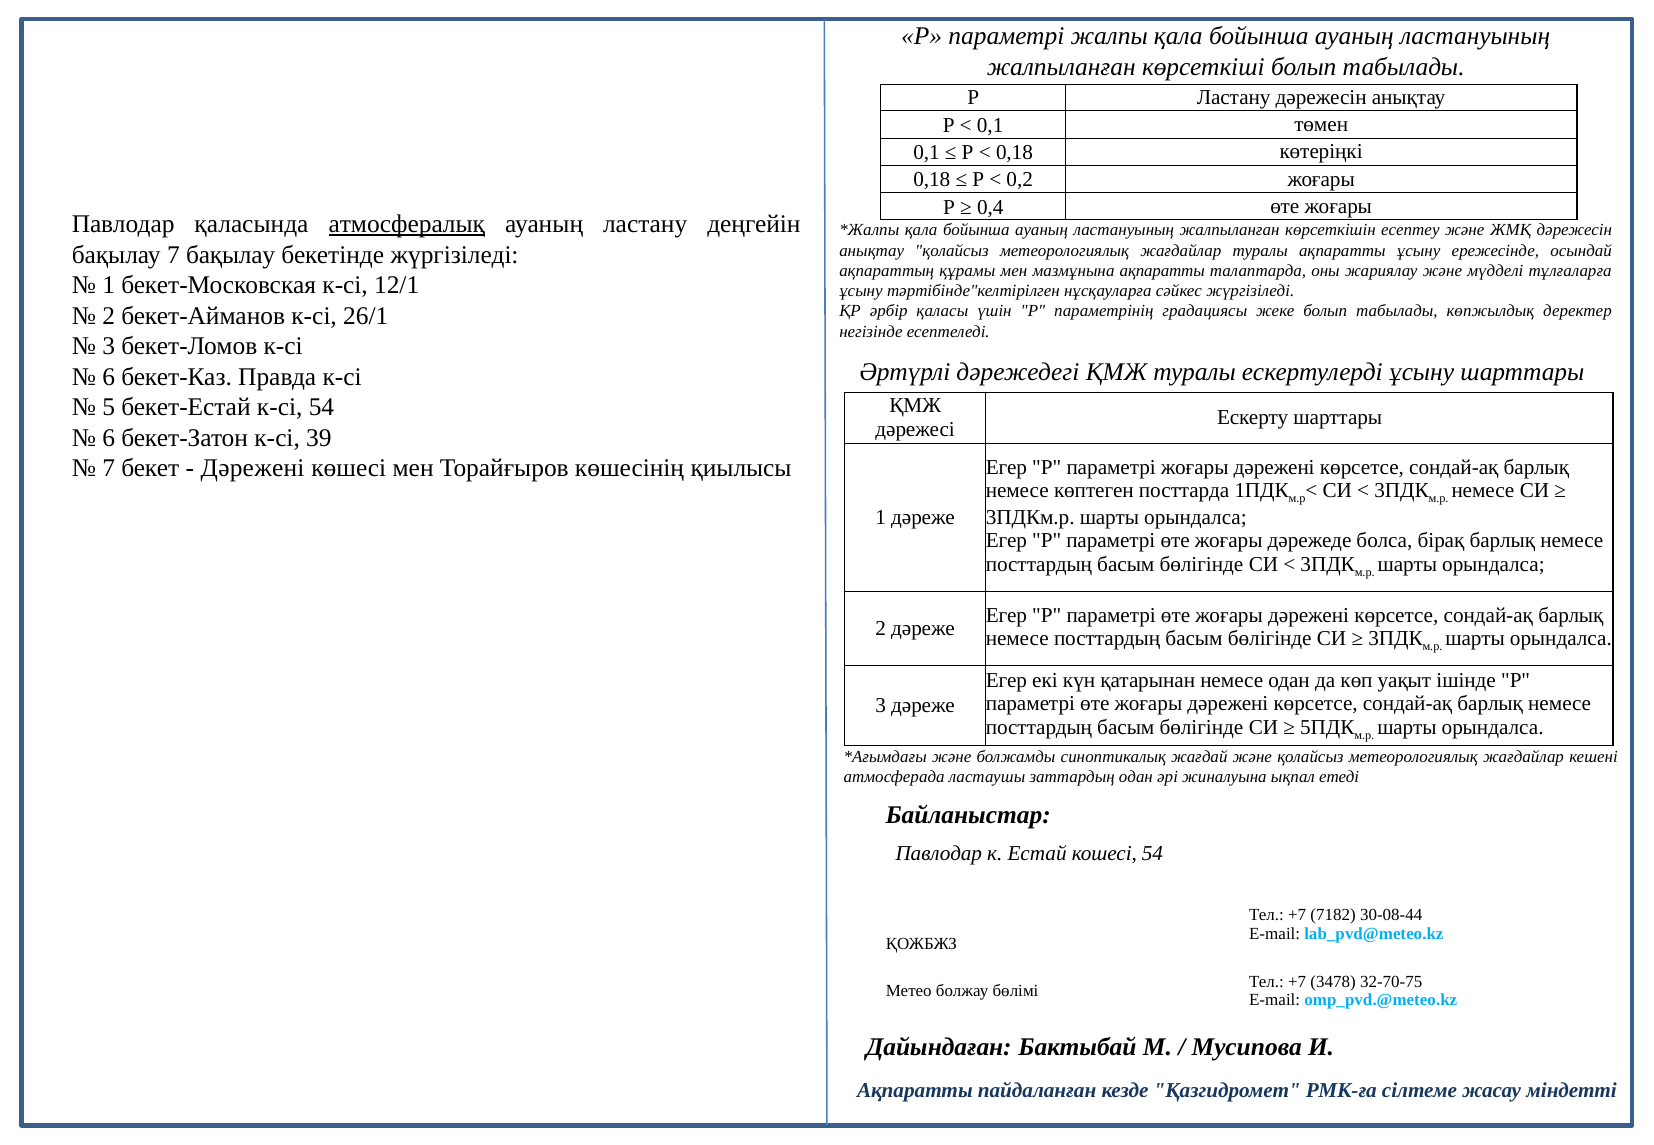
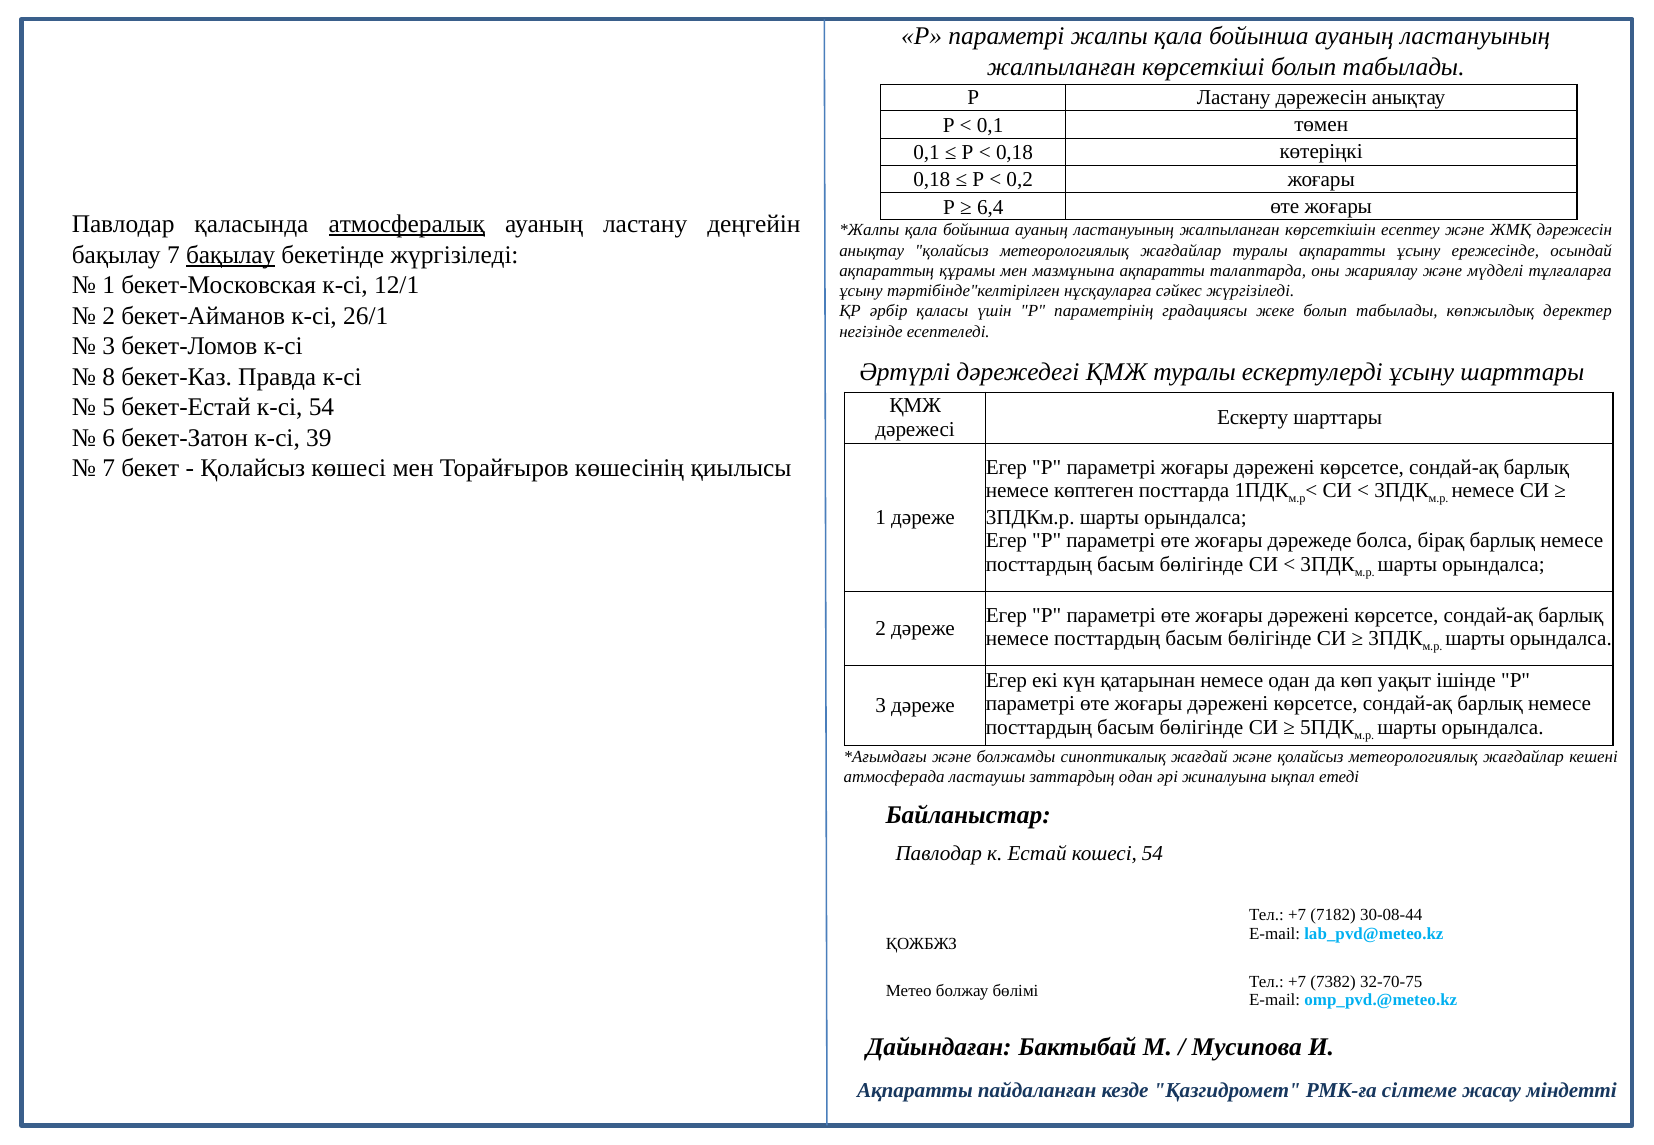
0,4: 0,4 -> 6,4
бақылау at (231, 255) underline: none -> present
6 at (109, 377): 6 -> 8
Дәрежені at (253, 469): Дәрежені -> Қолайсыз
3478: 3478 -> 7382
